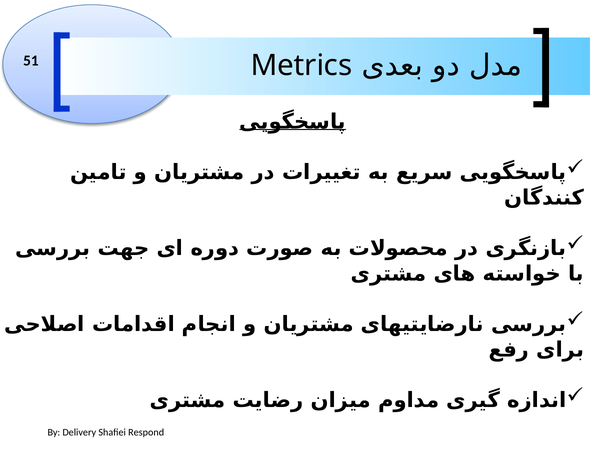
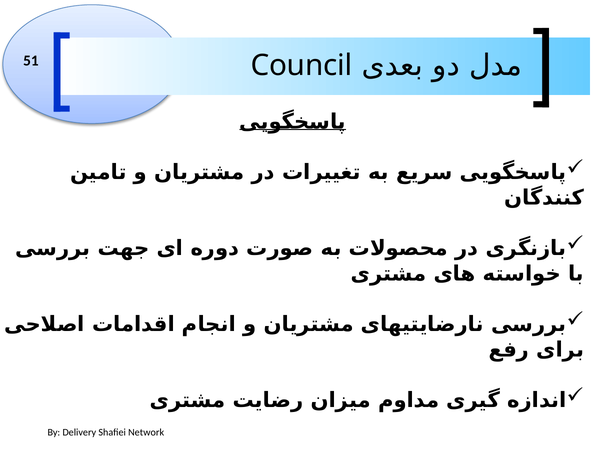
Metrics: Metrics -> Council
Respond: Respond -> Network
